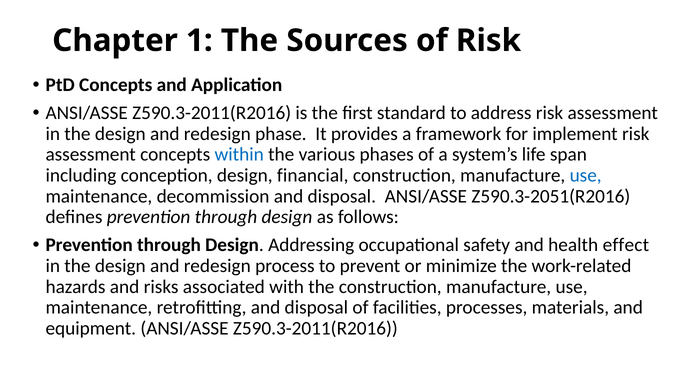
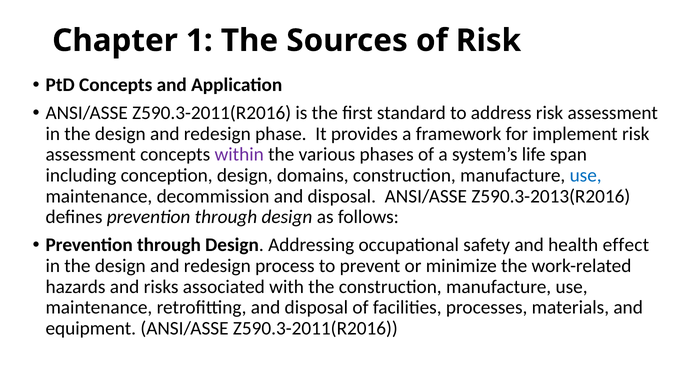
within colour: blue -> purple
financial: financial -> domains
Z590.3-2051(R2016: Z590.3-2051(R2016 -> Z590.3-2013(R2016
